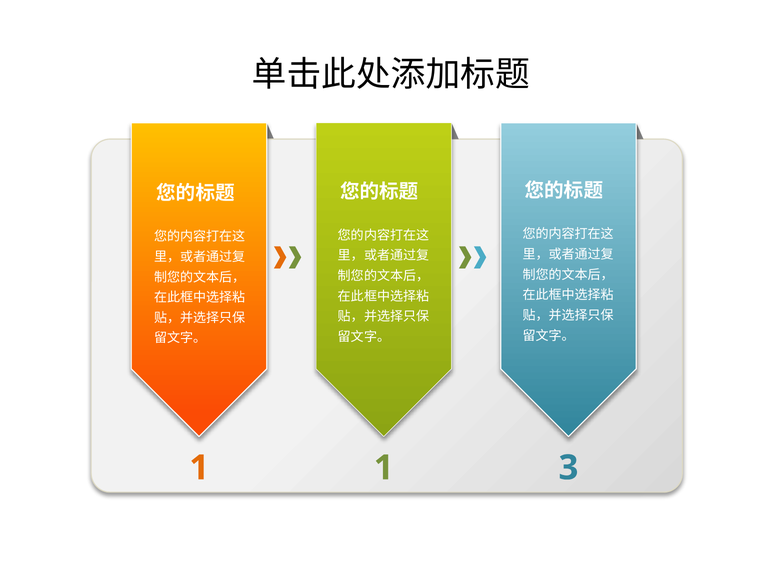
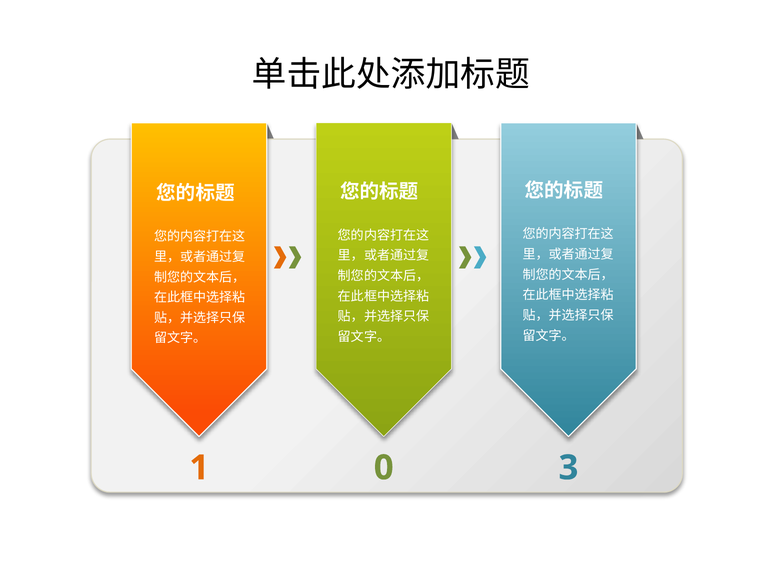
1 1: 1 -> 0
